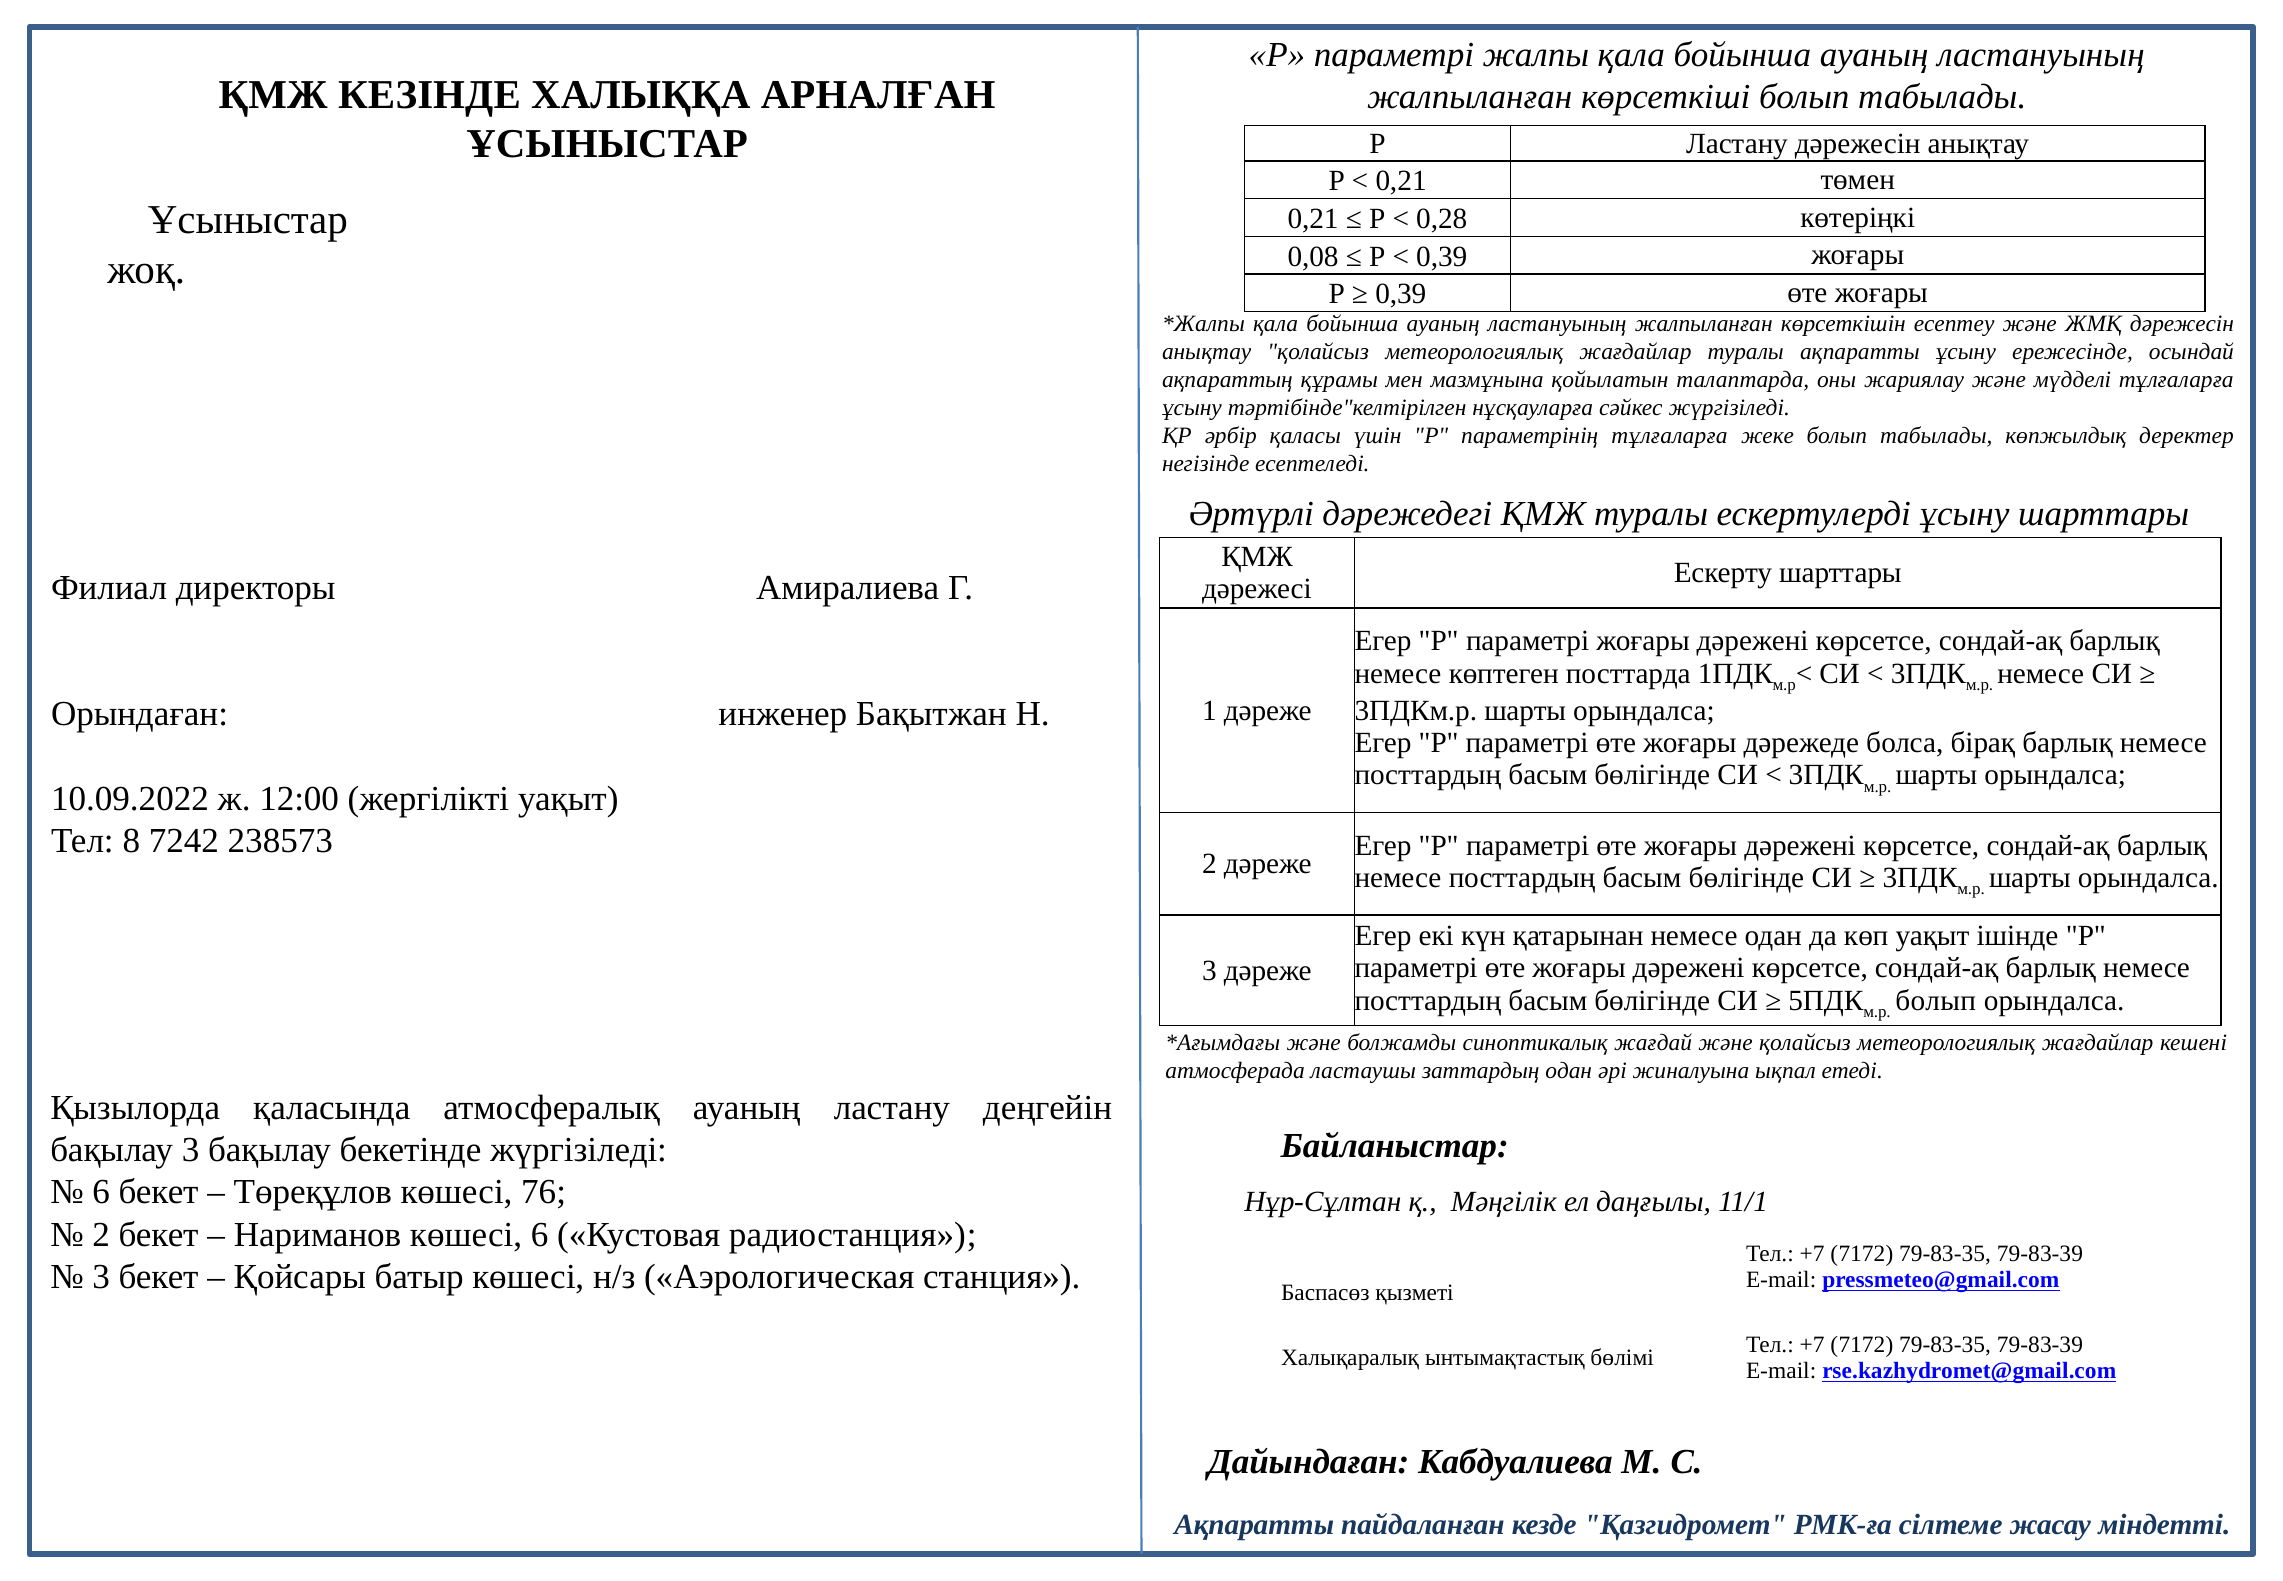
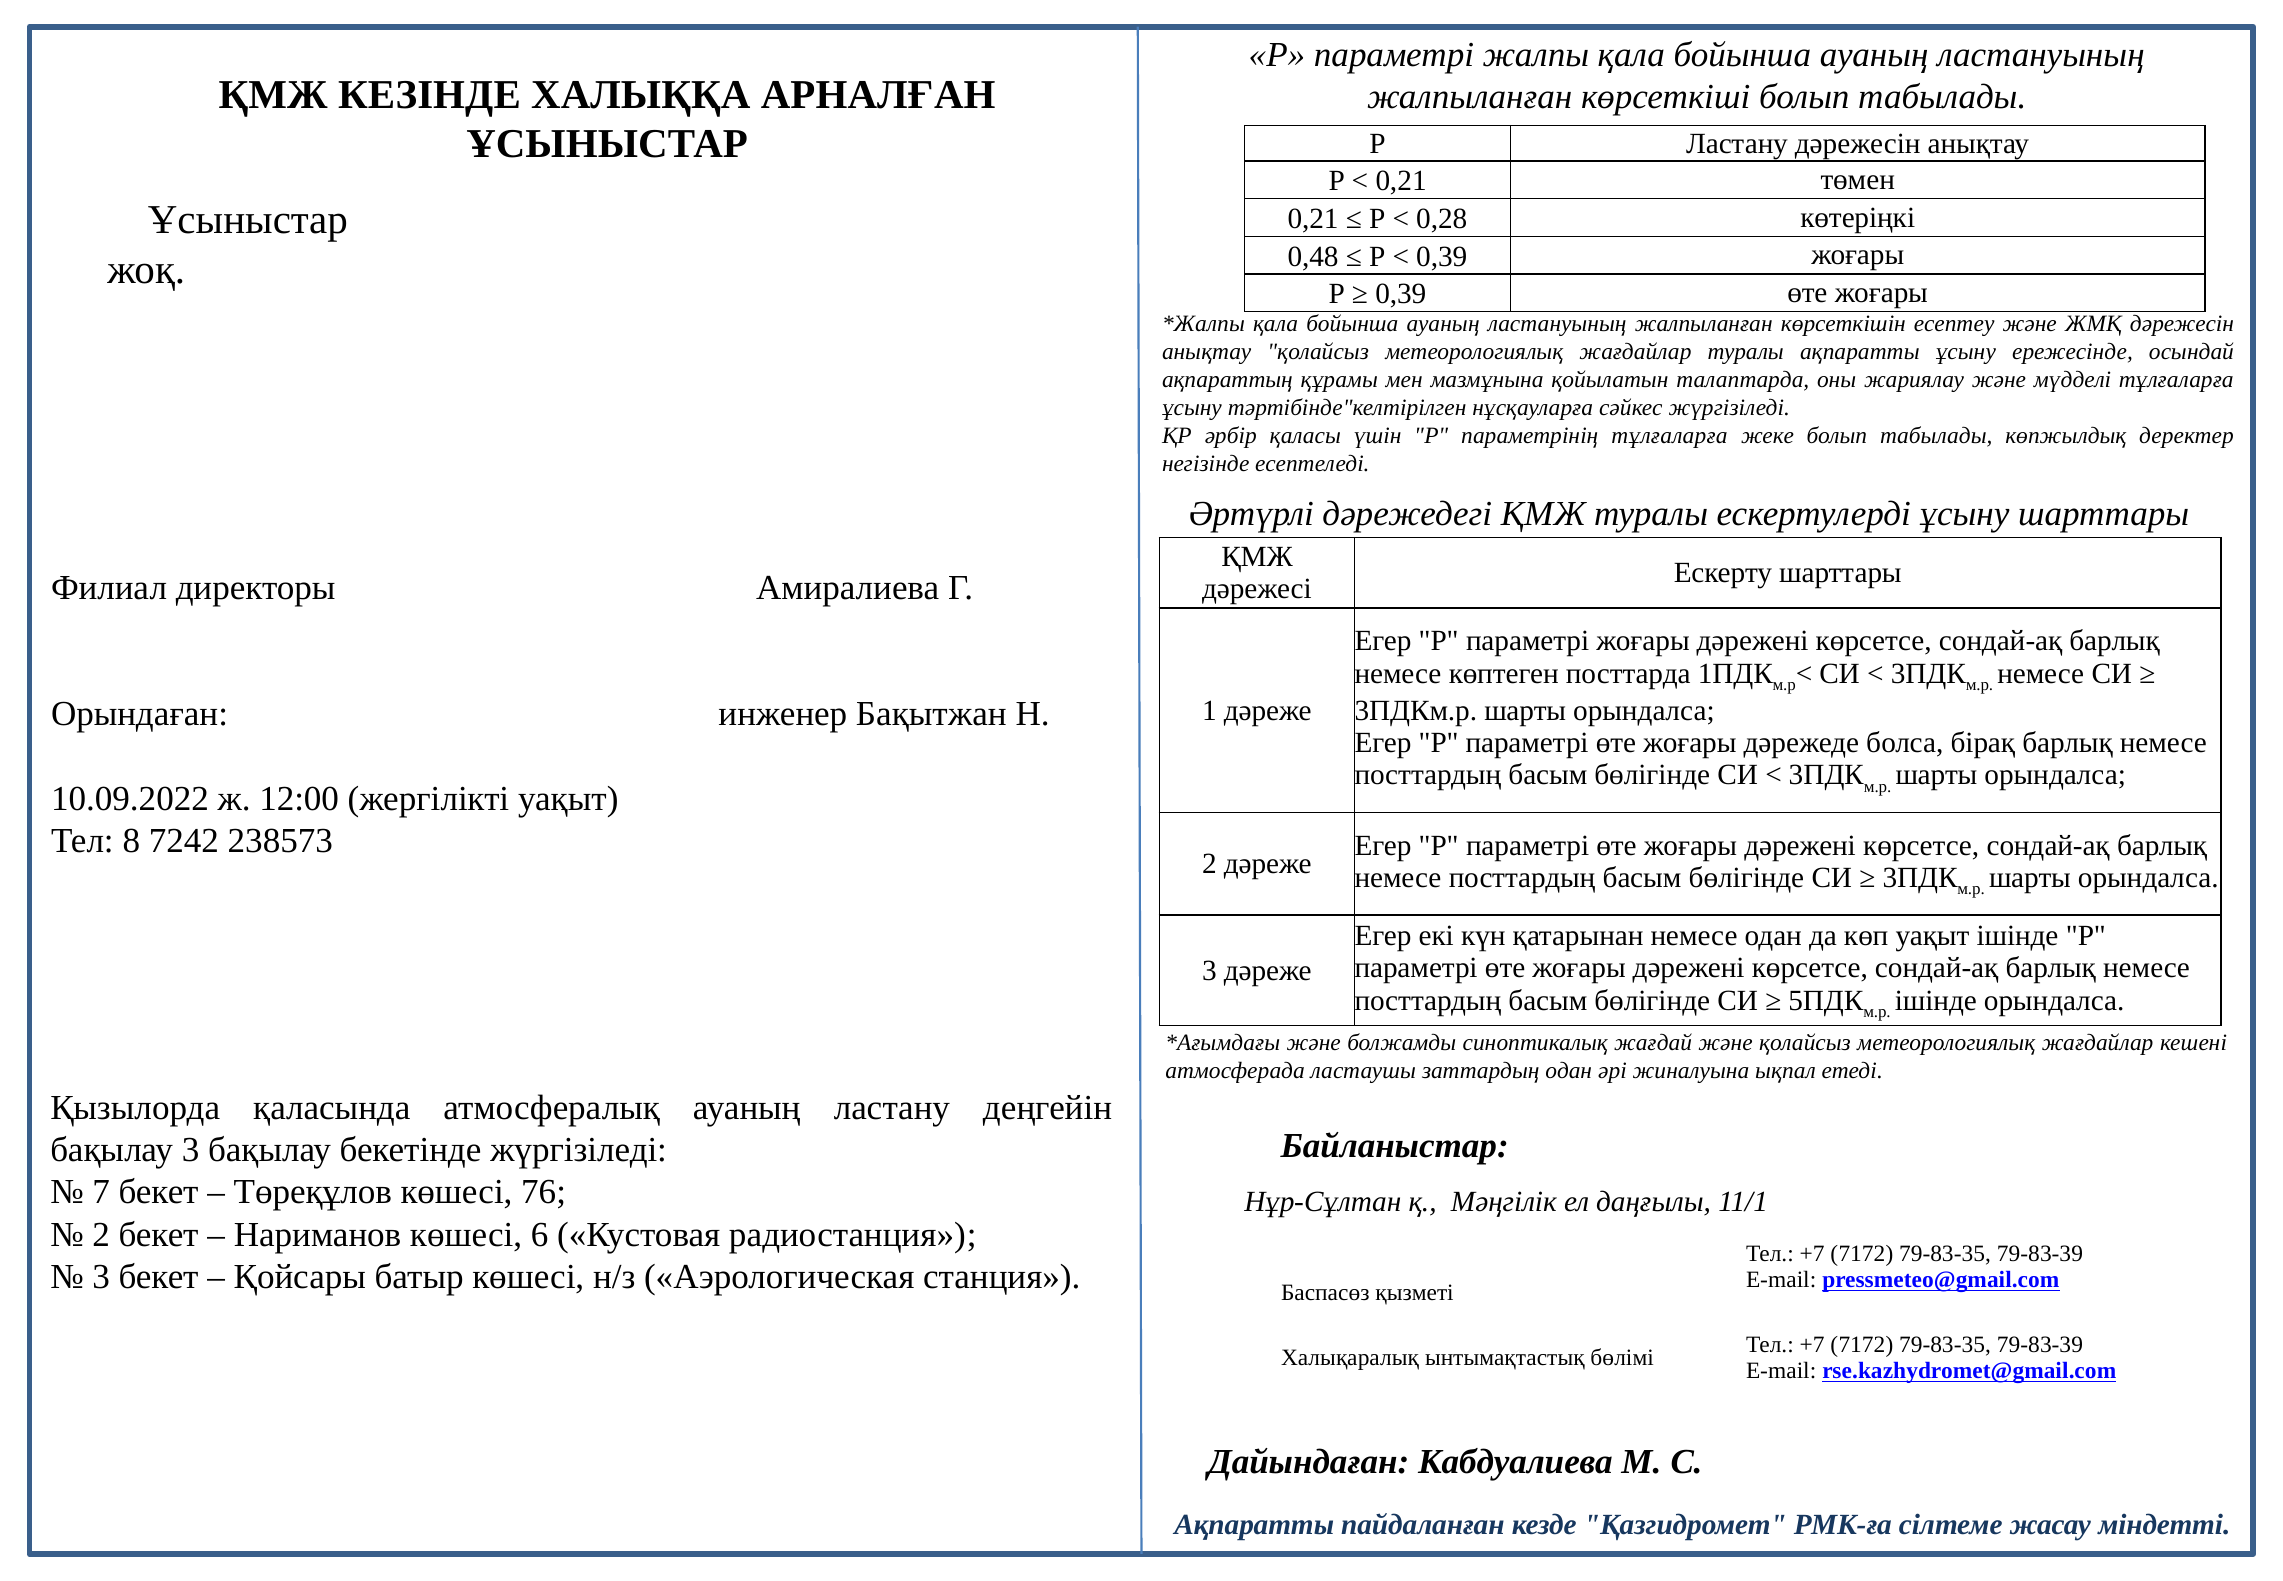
0,08: 0,08 -> 0,48
болып at (1936, 1000): болып -> ішінде
6 at (101, 1192): 6 -> 7
